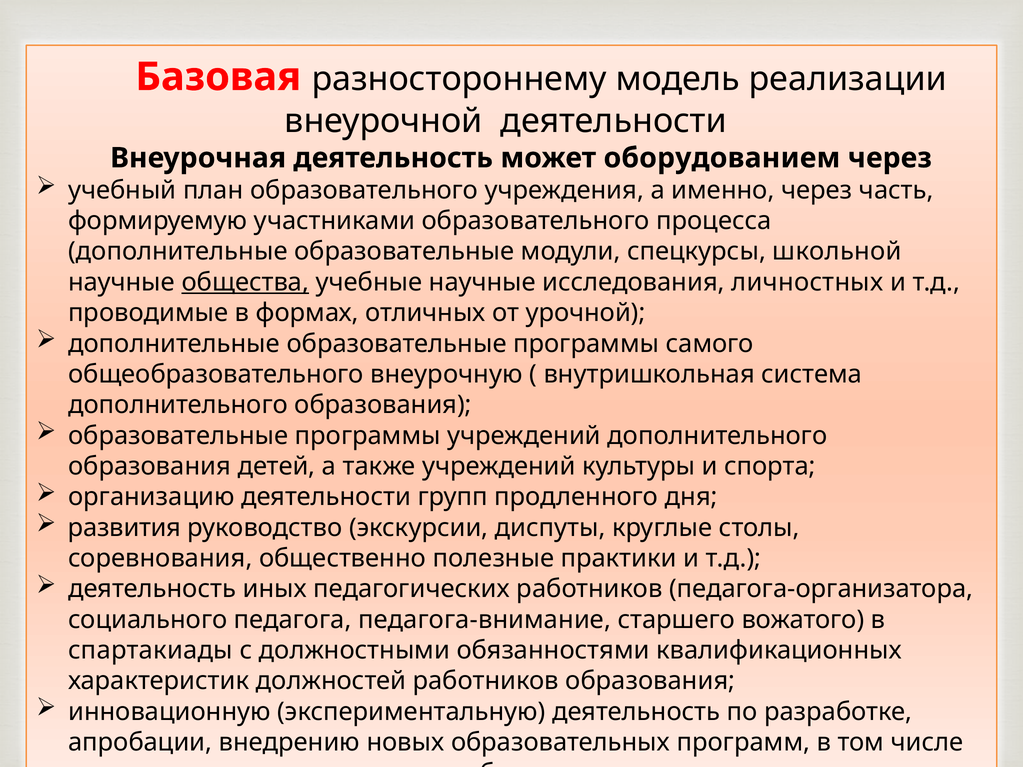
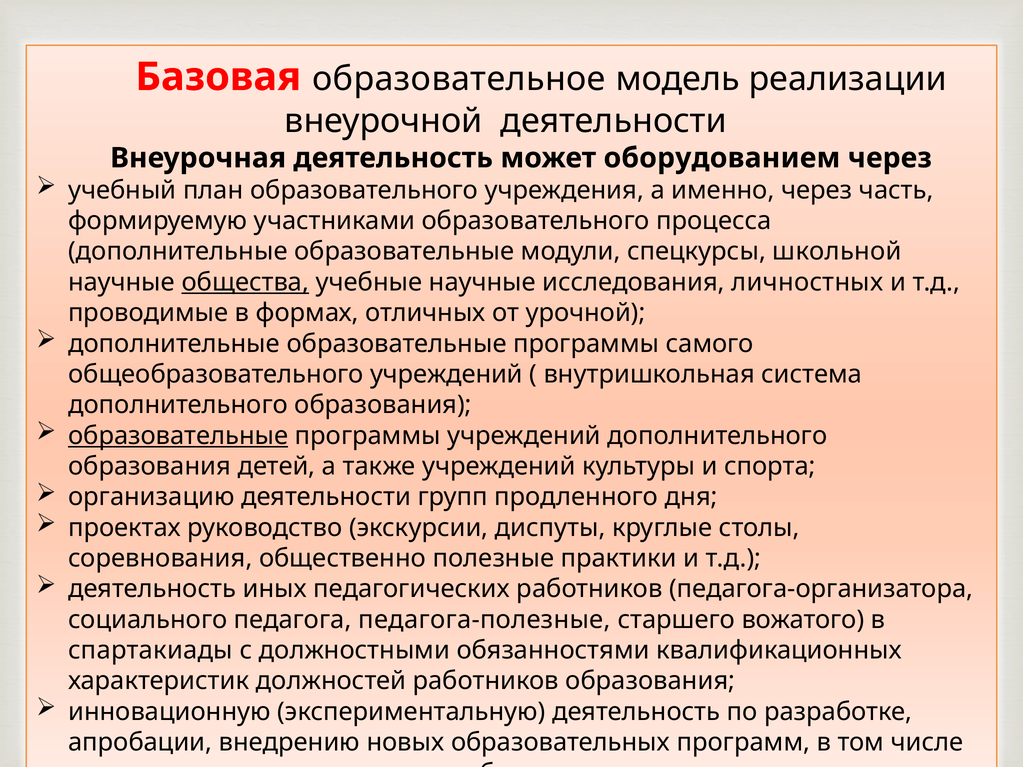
разностороннему: разностороннему -> образовательное
общеобразовательного внеурочную: внеурочную -> учреждений
образовательные at (178, 436) underline: none -> present
развития: развития -> проектах
педагога-внимание: педагога-внимание -> педагога-полезные
